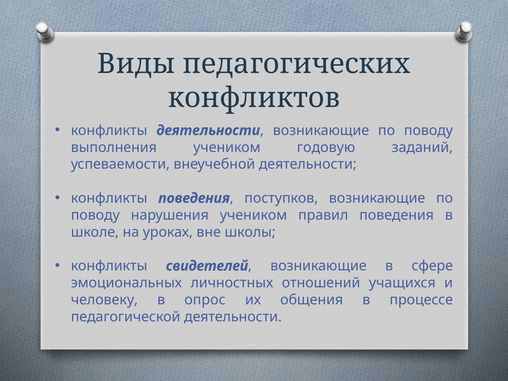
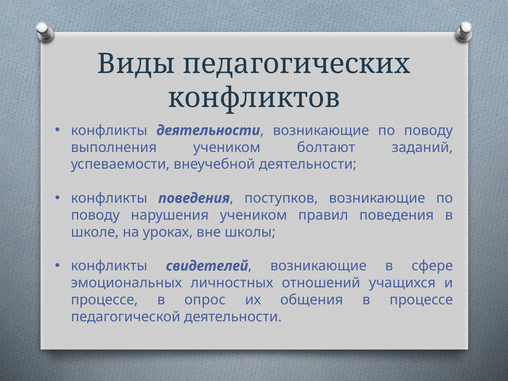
годовую: годовую -> болтают
человеку at (104, 300): человеку -> процессе
